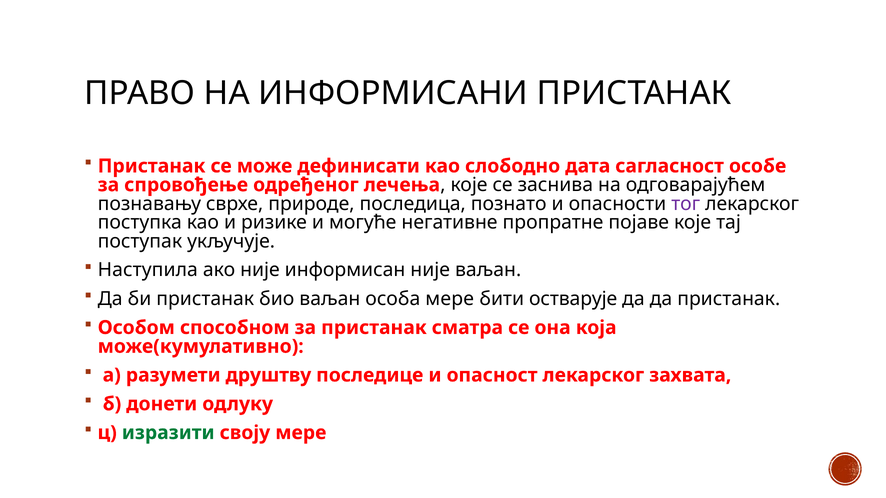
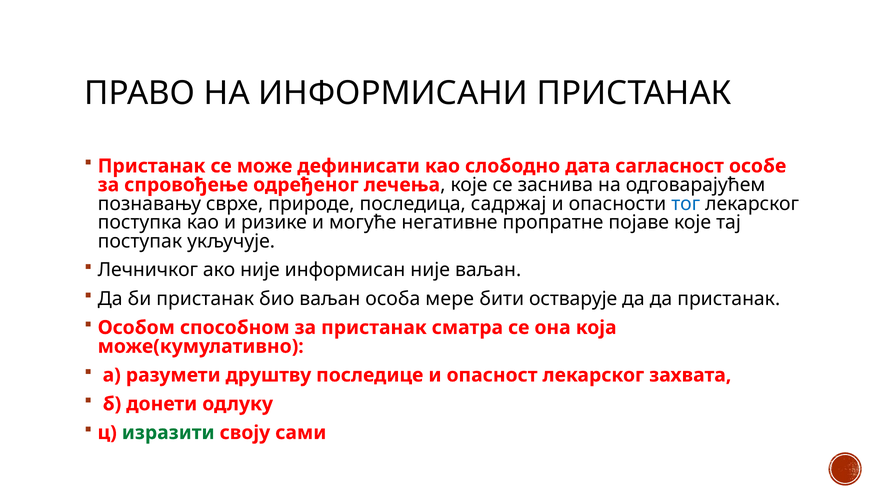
познато: познато -> садржај
тог colour: purple -> blue
Наступила: Наступила -> Лечничког
своју мере: мере -> сами
